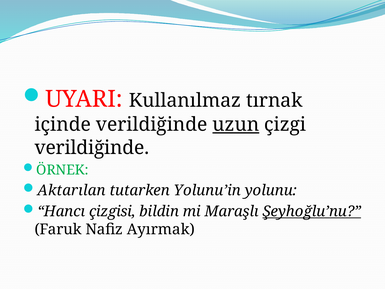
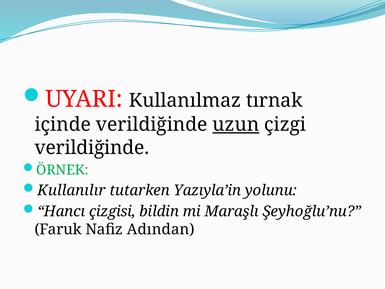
Aktarılan: Aktarılan -> Kullanılır
Yolunu’in: Yolunu’in -> Yazıyla’in
Şeyhoğlu’nu underline: present -> none
Ayırmak: Ayırmak -> Adından
